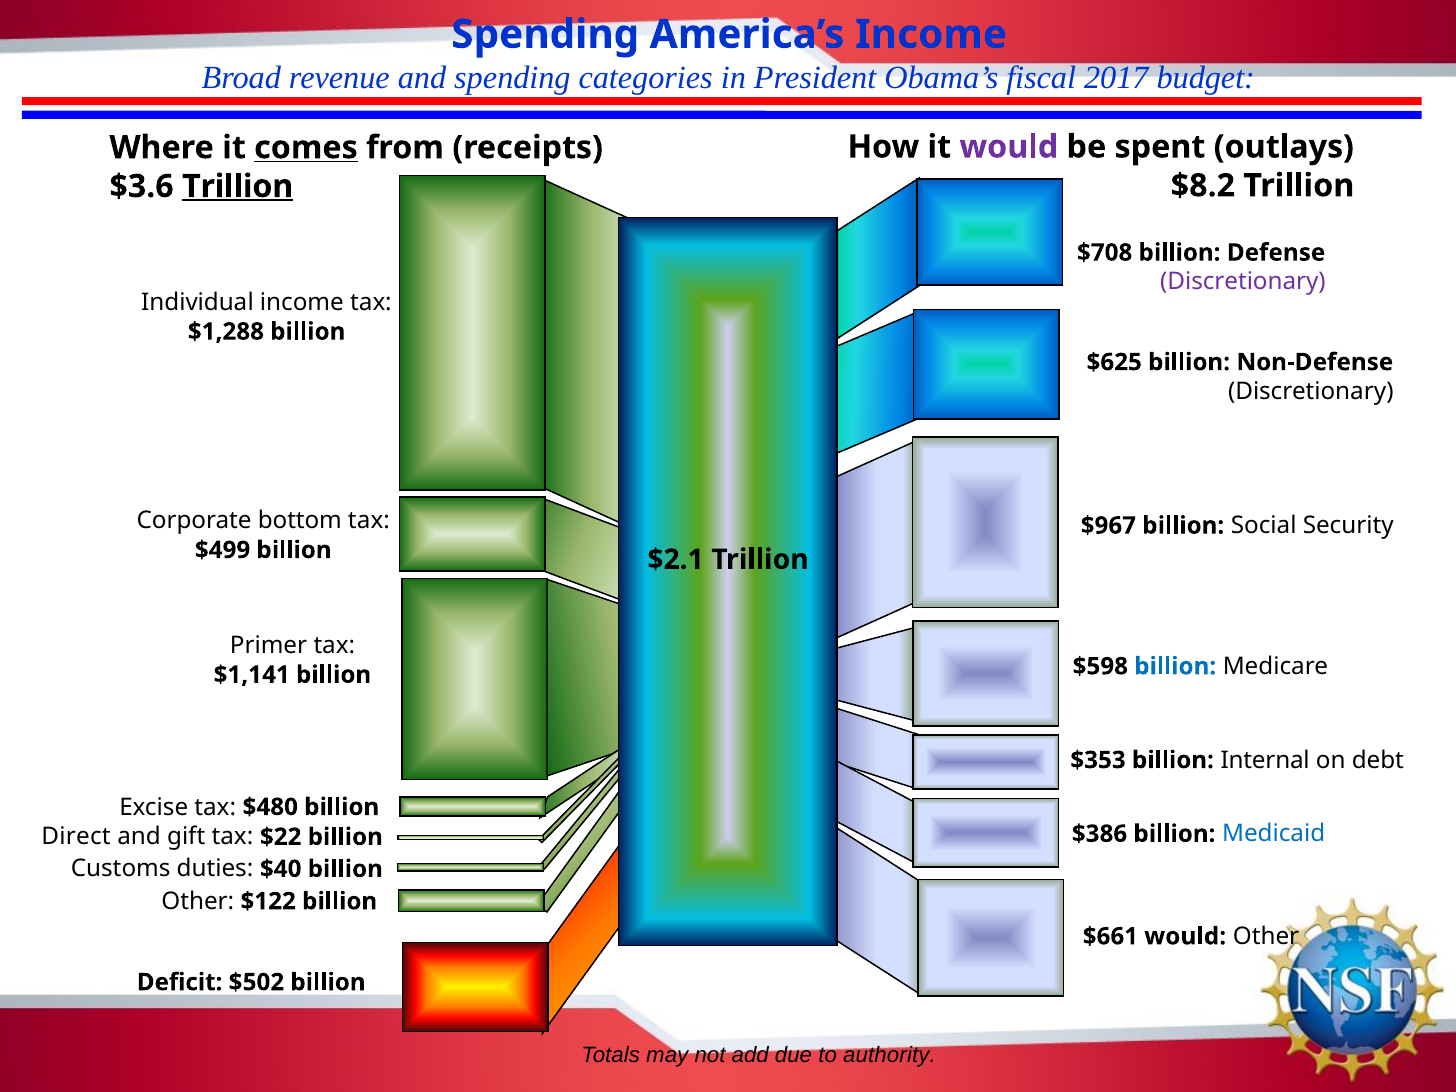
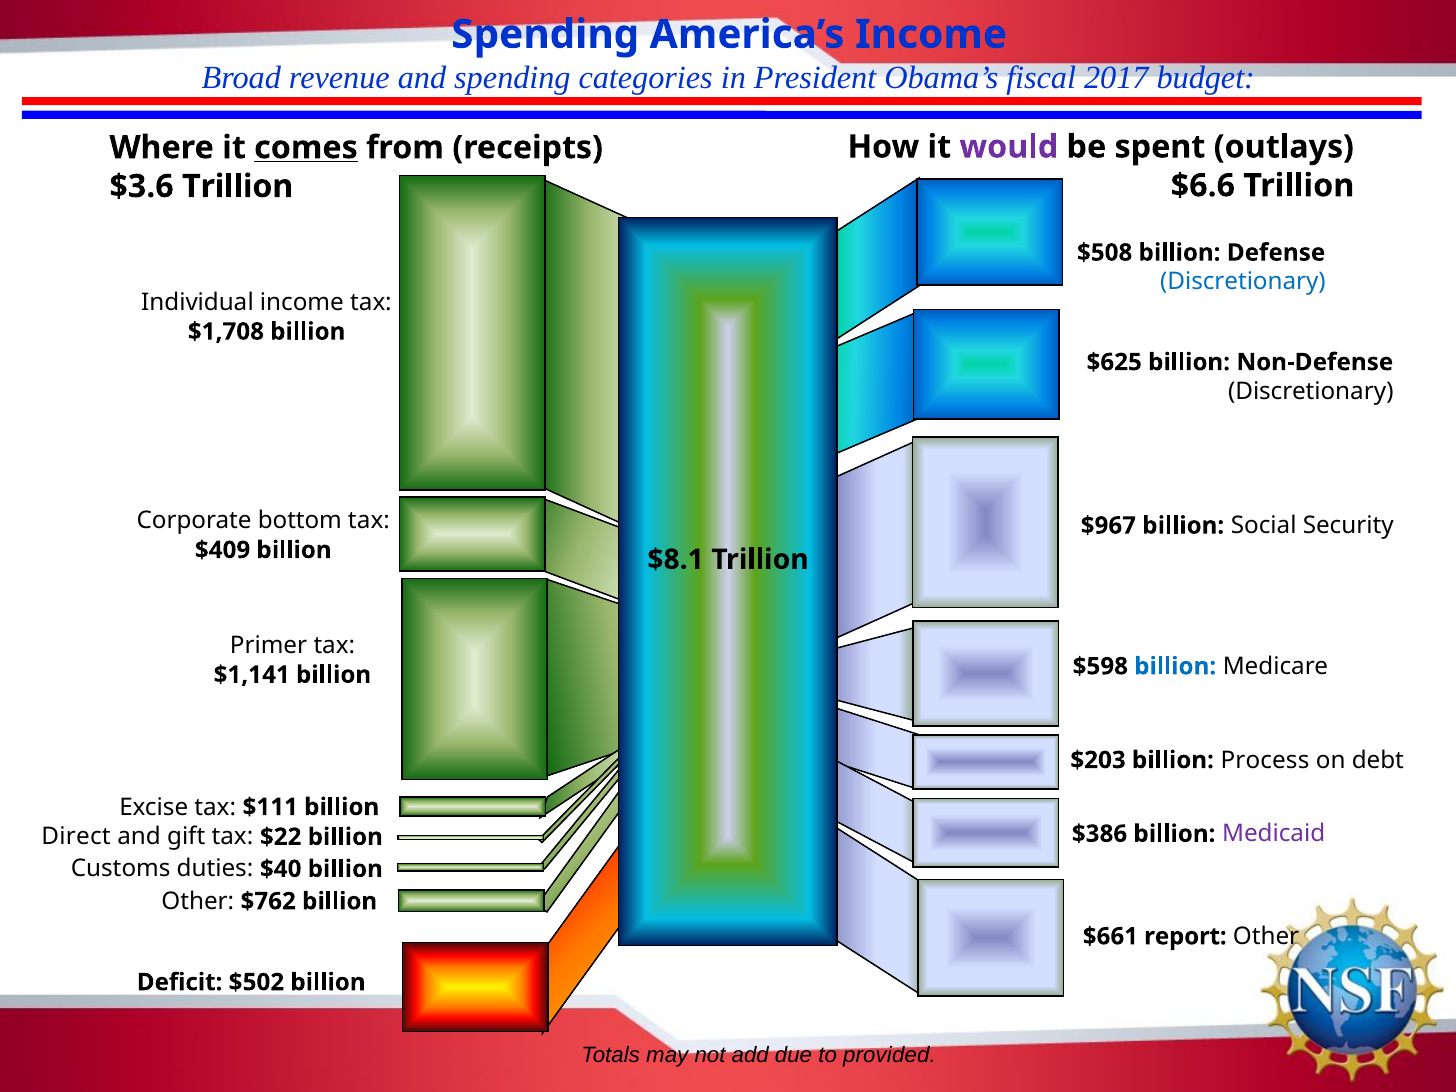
$8.2: $8.2 -> $6.6
Trillion at (238, 186) underline: present -> none
$708: $708 -> $508
Discretionary at (1243, 282) colour: purple -> blue
$1,288: $1,288 -> $1,708
$499: $499 -> $409
$2.1: $2.1 -> $8.1
$353: $353 -> $203
Internal: Internal -> Process
$480: $480 -> $111
Medicaid colour: blue -> purple
$122: $122 -> $762
$661 would: would -> report
authority: authority -> provided
